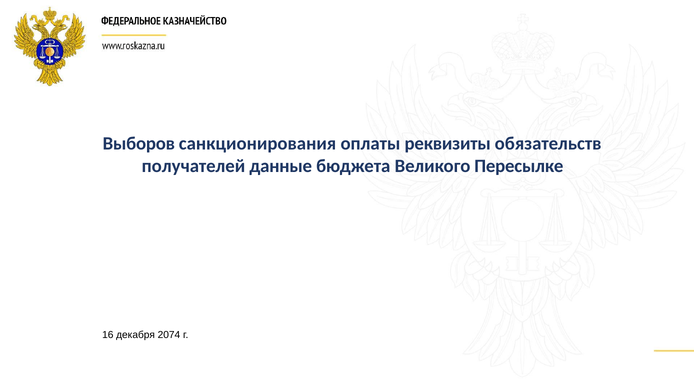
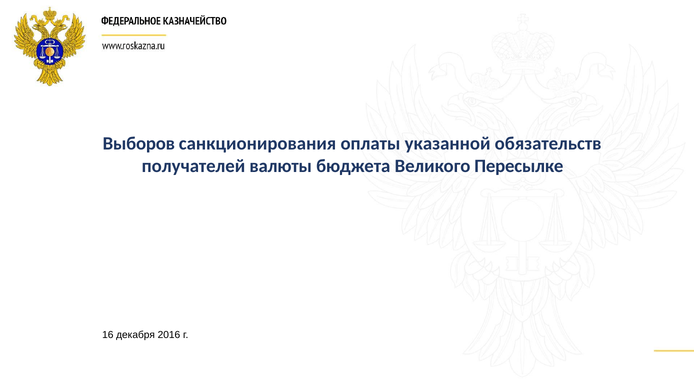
реквизиты: реквизиты -> указанной
данные: данные -> валюты
2074: 2074 -> 2016
